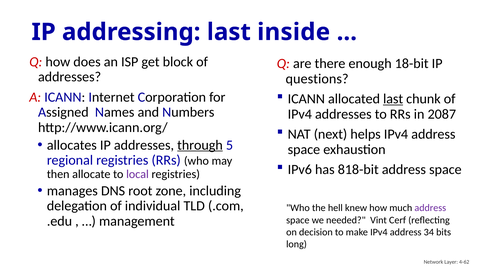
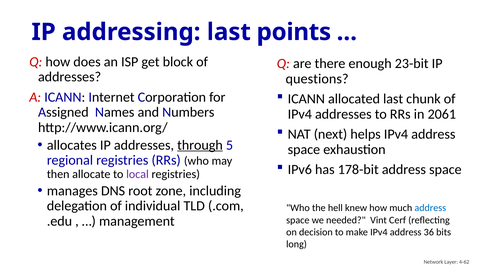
inside: inside -> points
18-bit: 18-bit -> 23-bit
last at (393, 99) underline: present -> none
2087: 2087 -> 2061
818-bit: 818-bit -> 178-bit
address at (430, 208) colour: purple -> blue
34: 34 -> 36
